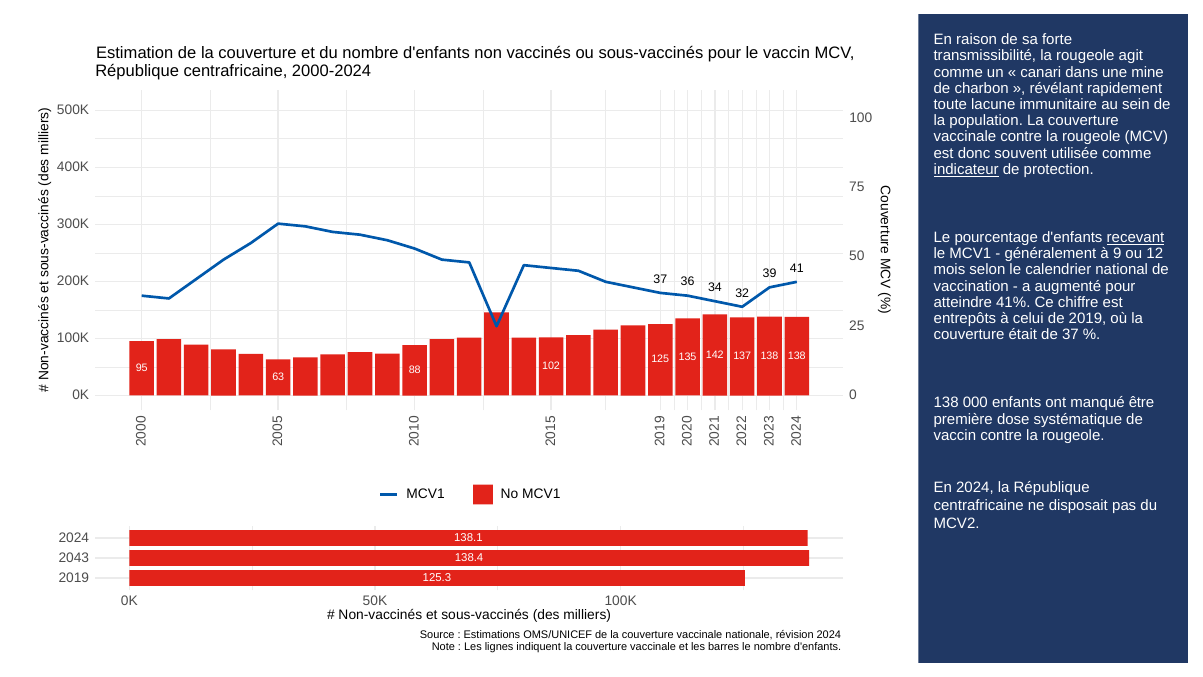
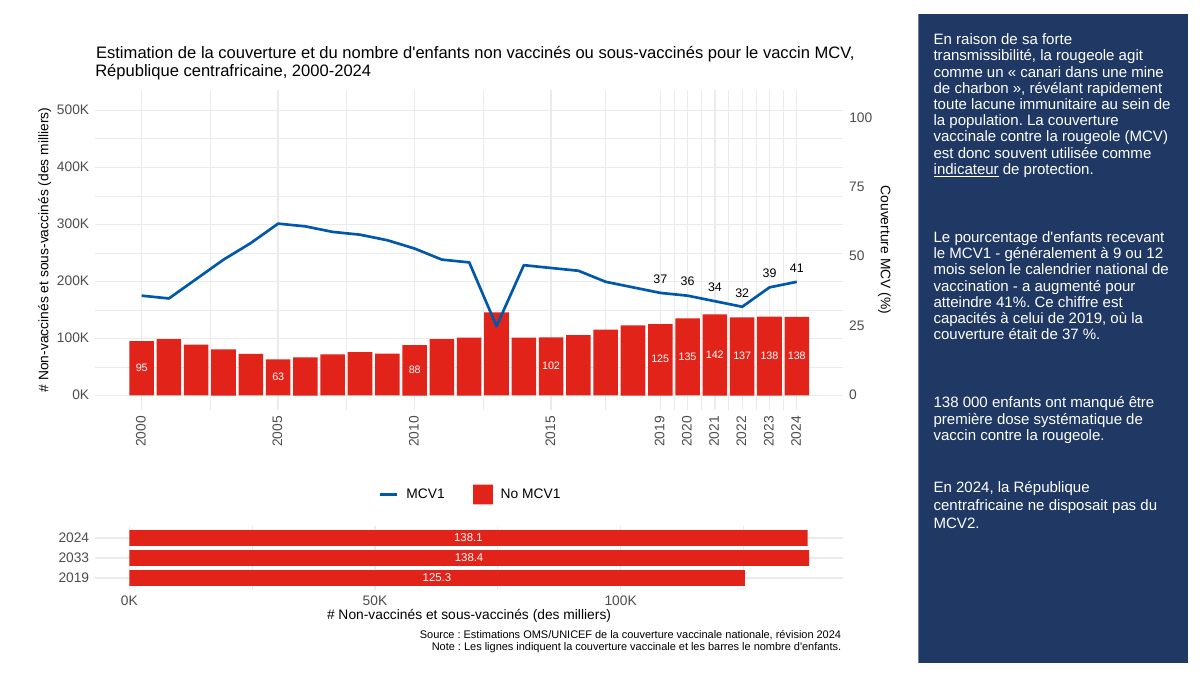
recevant underline: present -> none
entrepôts: entrepôts -> capacités
2043: 2043 -> 2033
